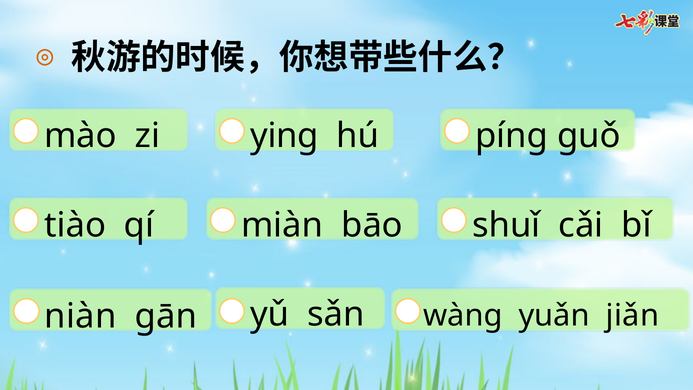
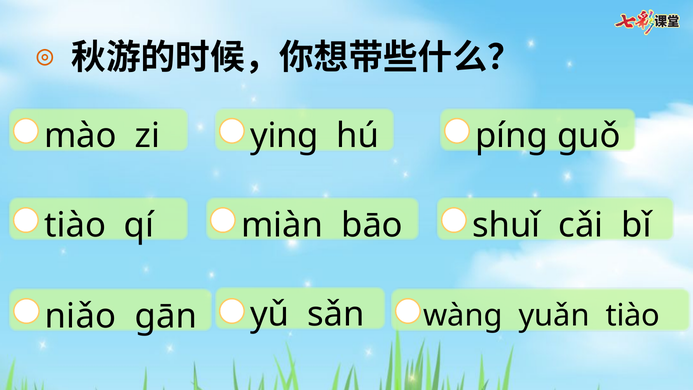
niàn: niàn -> niǎo
yuǎn jiǎn: jiǎn -> tiào
